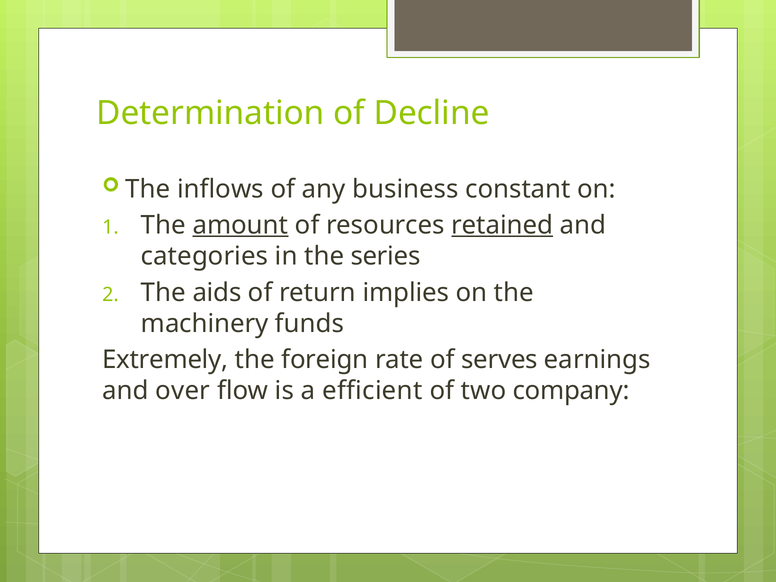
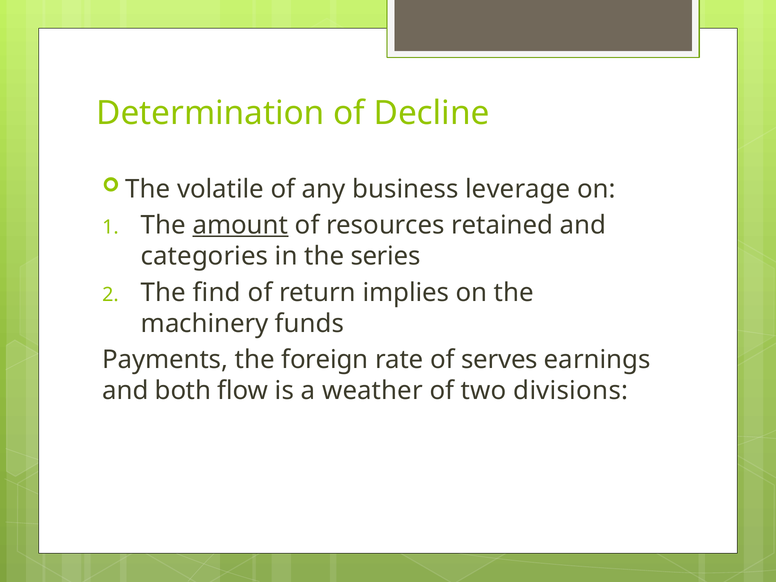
inflows: inflows -> volatile
constant: constant -> leverage
retained underline: present -> none
aids: aids -> find
Extremely: Extremely -> Payments
over: over -> both
efficient: efficient -> weather
company: company -> divisions
